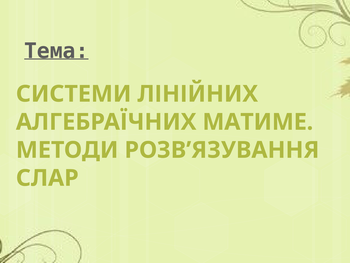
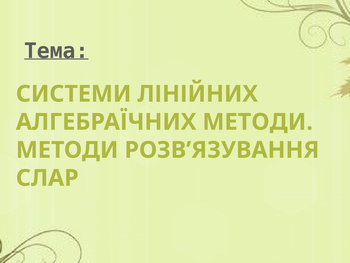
АЛГЕБРАЇЧНИХ МАТИМЕ: МАТИМЕ -> МЕТОДИ
